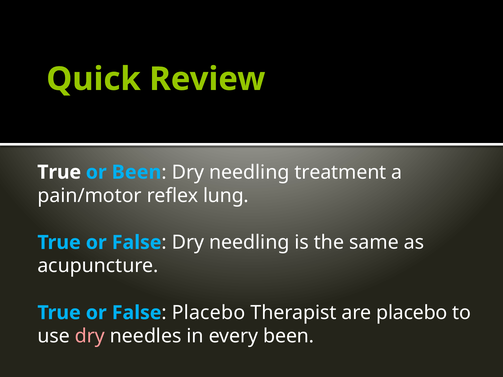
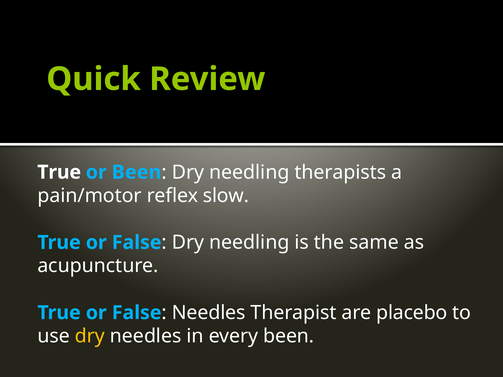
treatment: treatment -> therapists
lung: lung -> slow
Placebo at (209, 313): Placebo -> Needles
dry at (90, 336) colour: pink -> yellow
